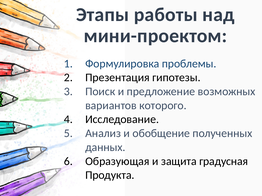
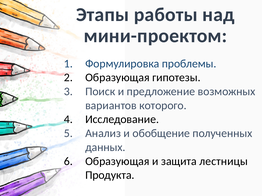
Презентация at (117, 78): Презентация -> Образующая
градусная: градусная -> лестницы
